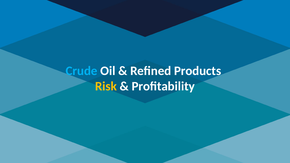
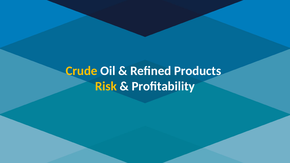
Crude colour: light blue -> yellow
